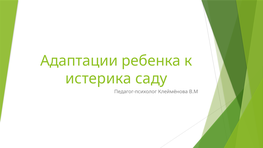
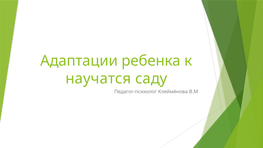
истерика: истерика -> научатся
